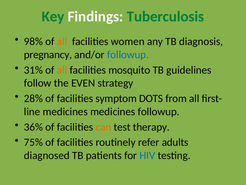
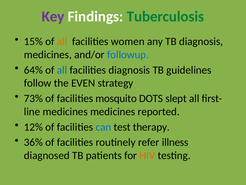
Key colour: green -> purple
98%: 98% -> 15%
pregnancy at (48, 54): pregnancy -> medicines
31%: 31% -> 64%
all at (62, 70) colour: orange -> blue
facilities mosquito: mosquito -> diagnosis
28%: 28% -> 73%
symptom: symptom -> mosquito
from: from -> slept
medicines followup: followup -> reported
36%: 36% -> 12%
can colour: orange -> blue
75%: 75% -> 36%
adults: adults -> illness
HIV colour: blue -> orange
